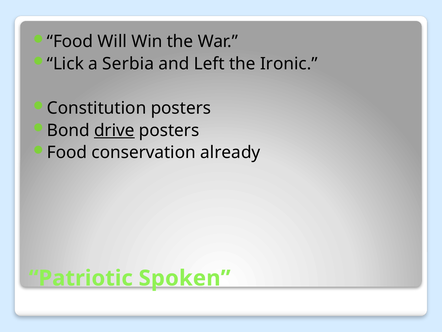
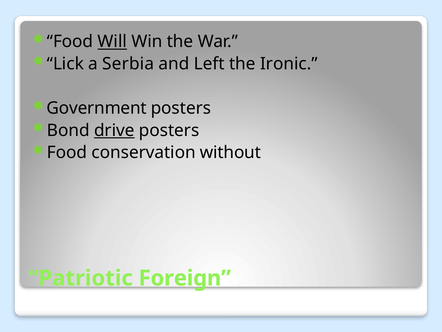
Will underline: none -> present
Constitution: Constitution -> Government
already: already -> without
Spoken: Spoken -> Foreign
